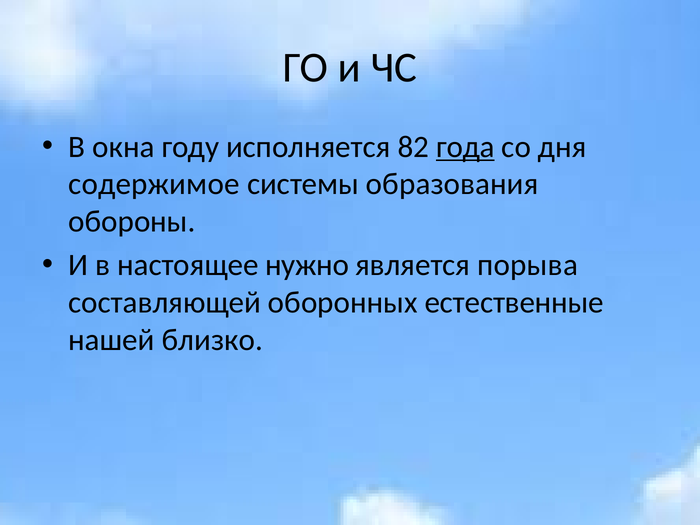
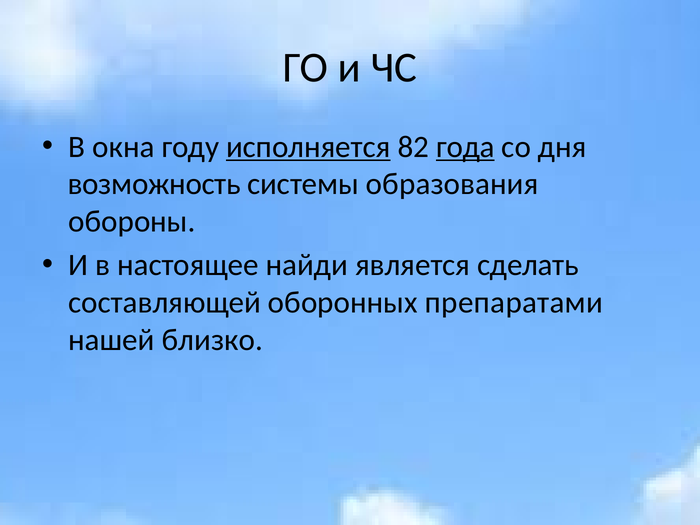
исполняется underline: none -> present
содержимое: содержимое -> возможность
нужно: нужно -> найди
порыва: порыва -> сделать
естественные: естественные -> препаратами
